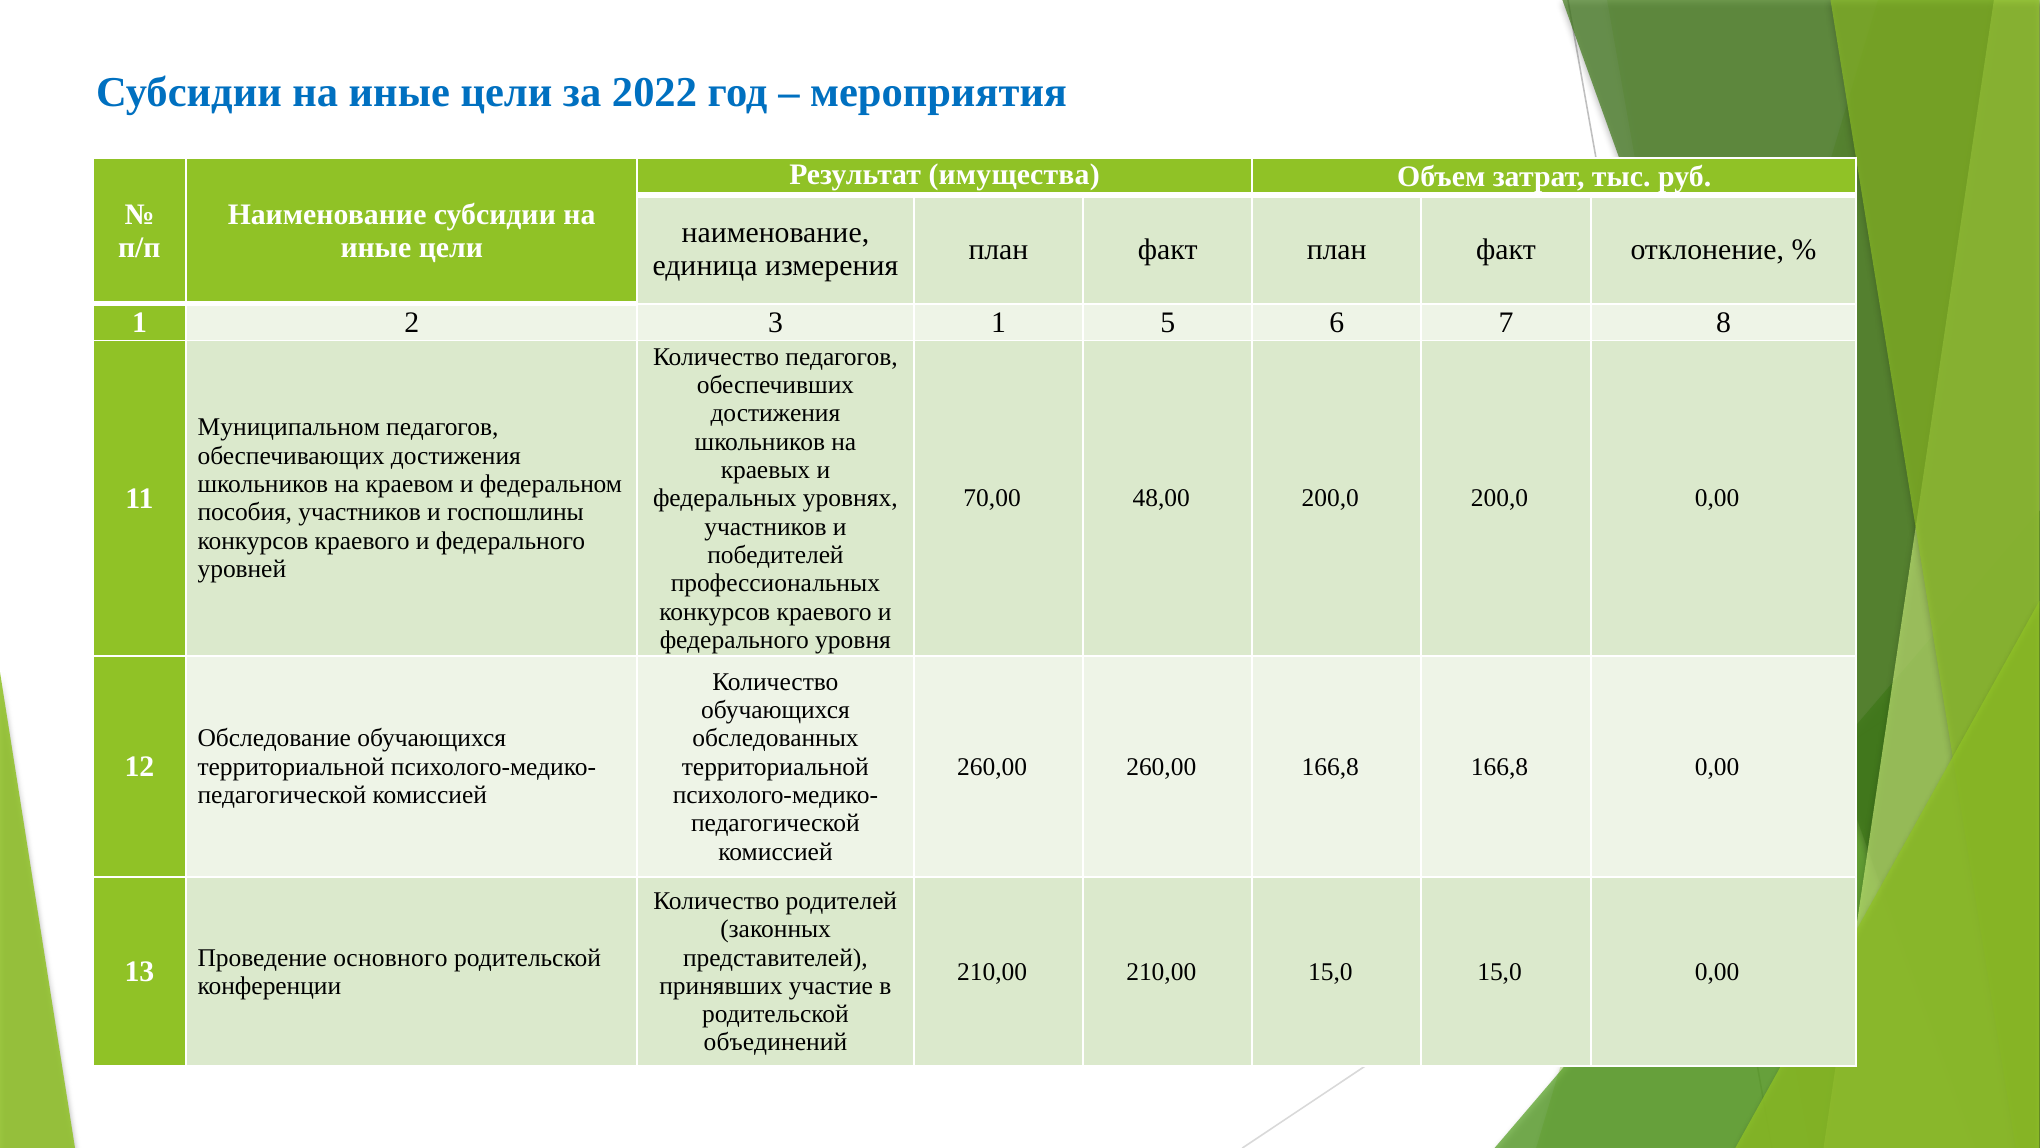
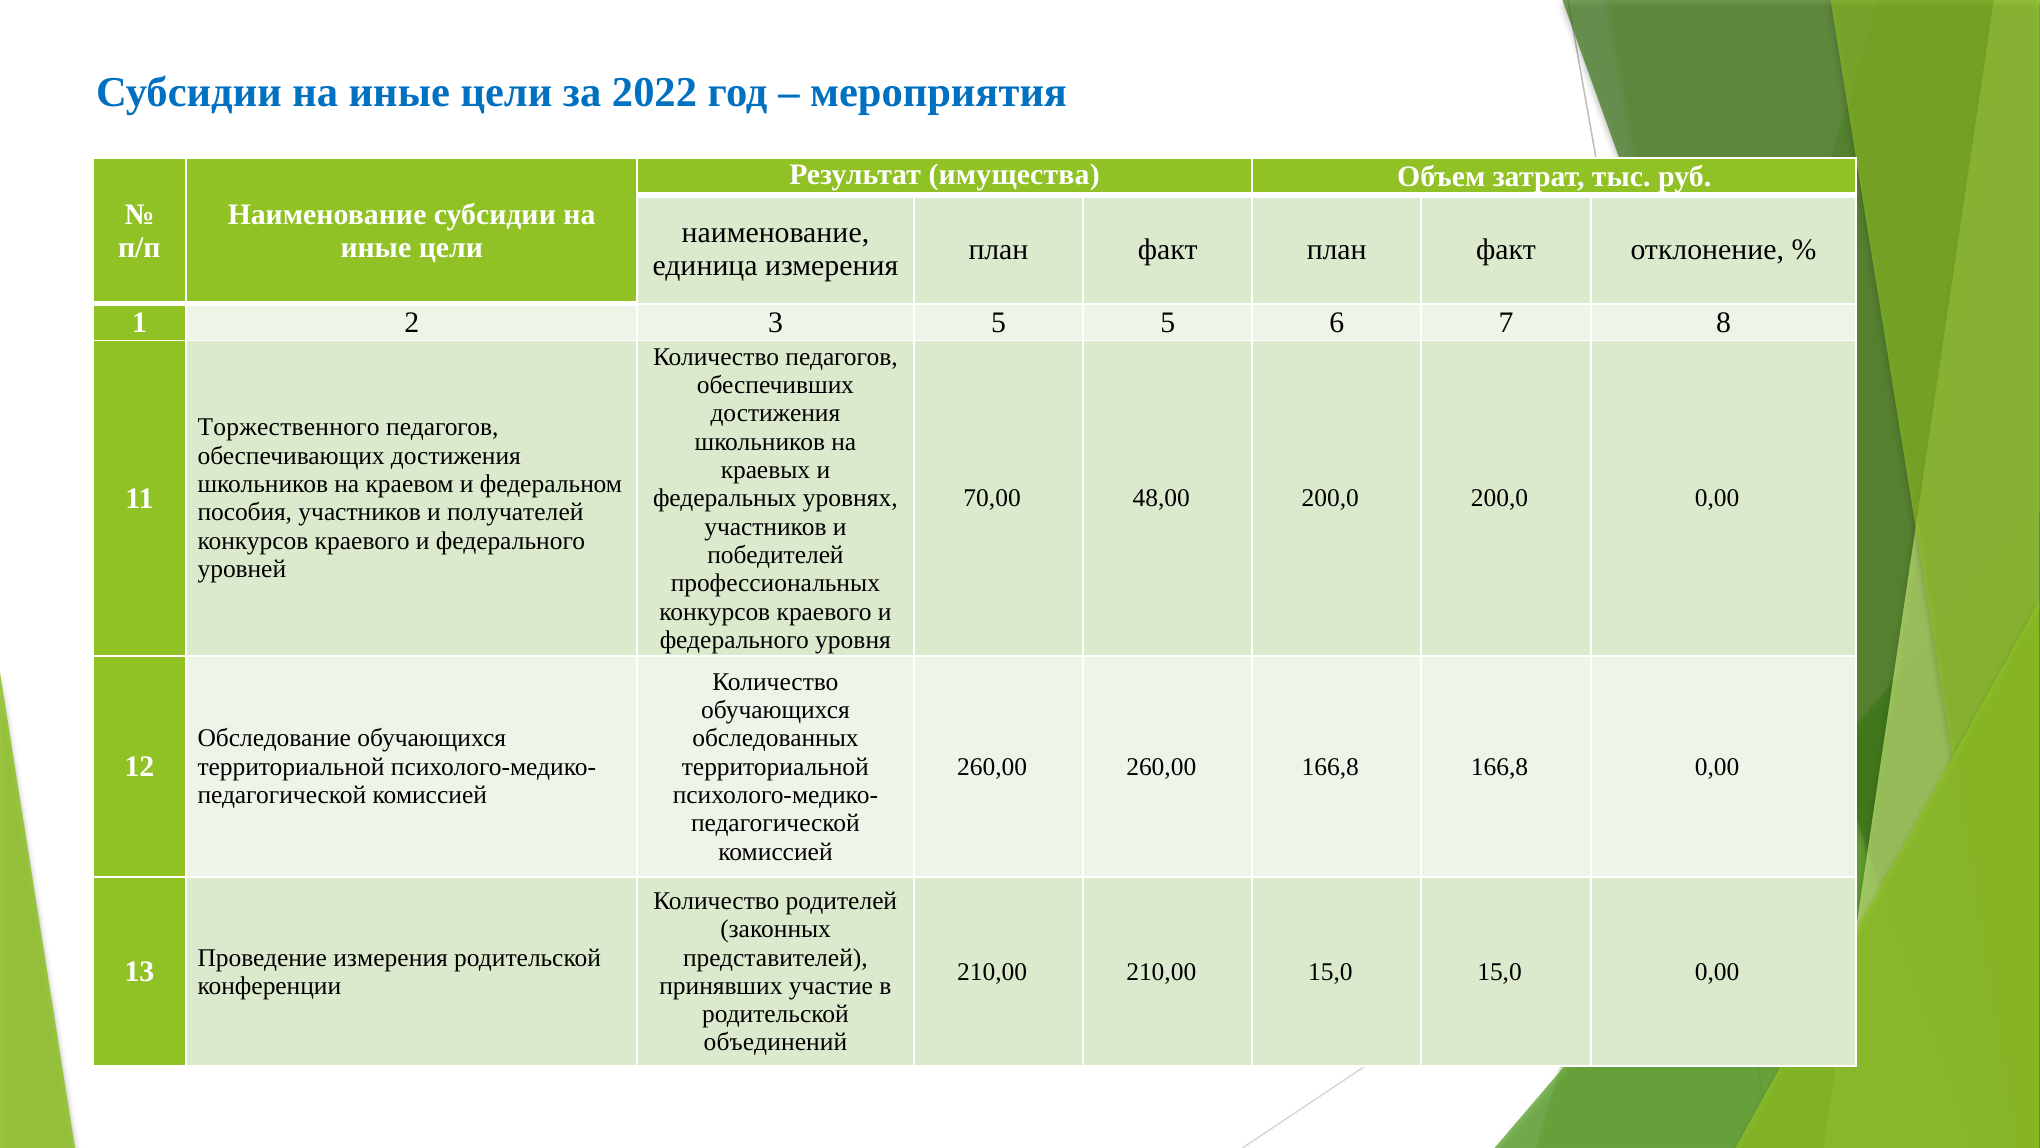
3 1: 1 -> 5
Муниципальном: Муниципальном -> Торжественного
госпошлины: госпошлины -> получателей
Проведение основного: основного -> измерения
